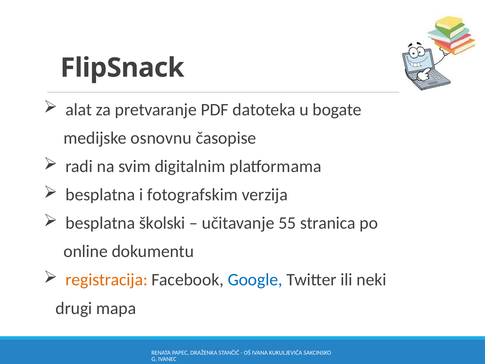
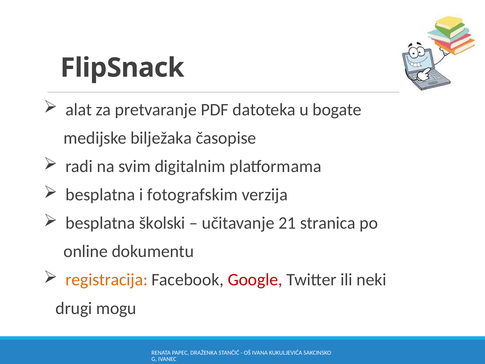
osnovnu: osnovnu -> bilježaka
55: 55 -> 21
Google colour: blue -> red
mapa: mapa -> mogu
